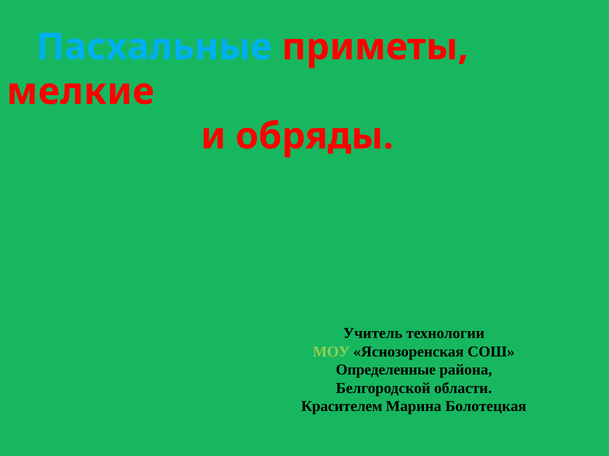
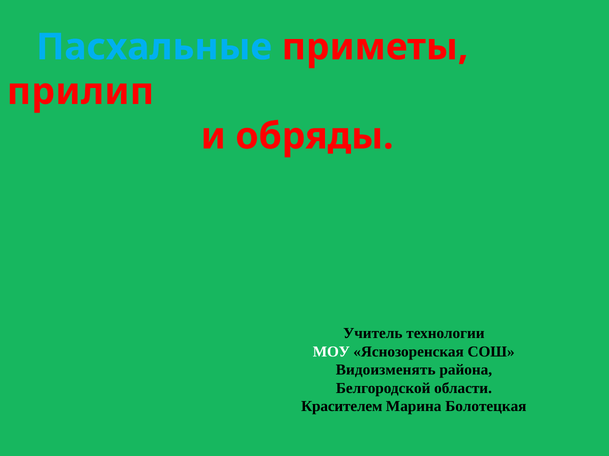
мелкие: мелкие -> прилип
МОУ colour: light green -> white
Определенные: Определенные -> Видоизменять
